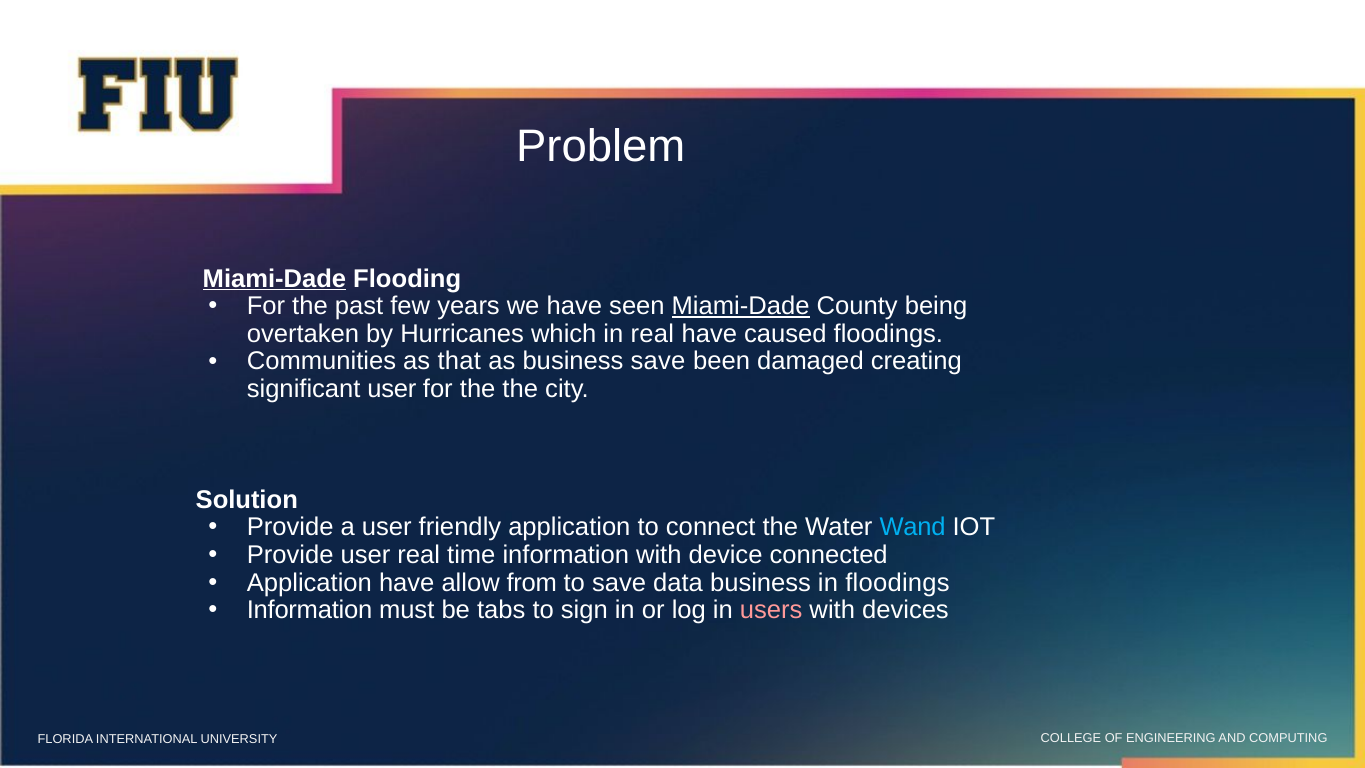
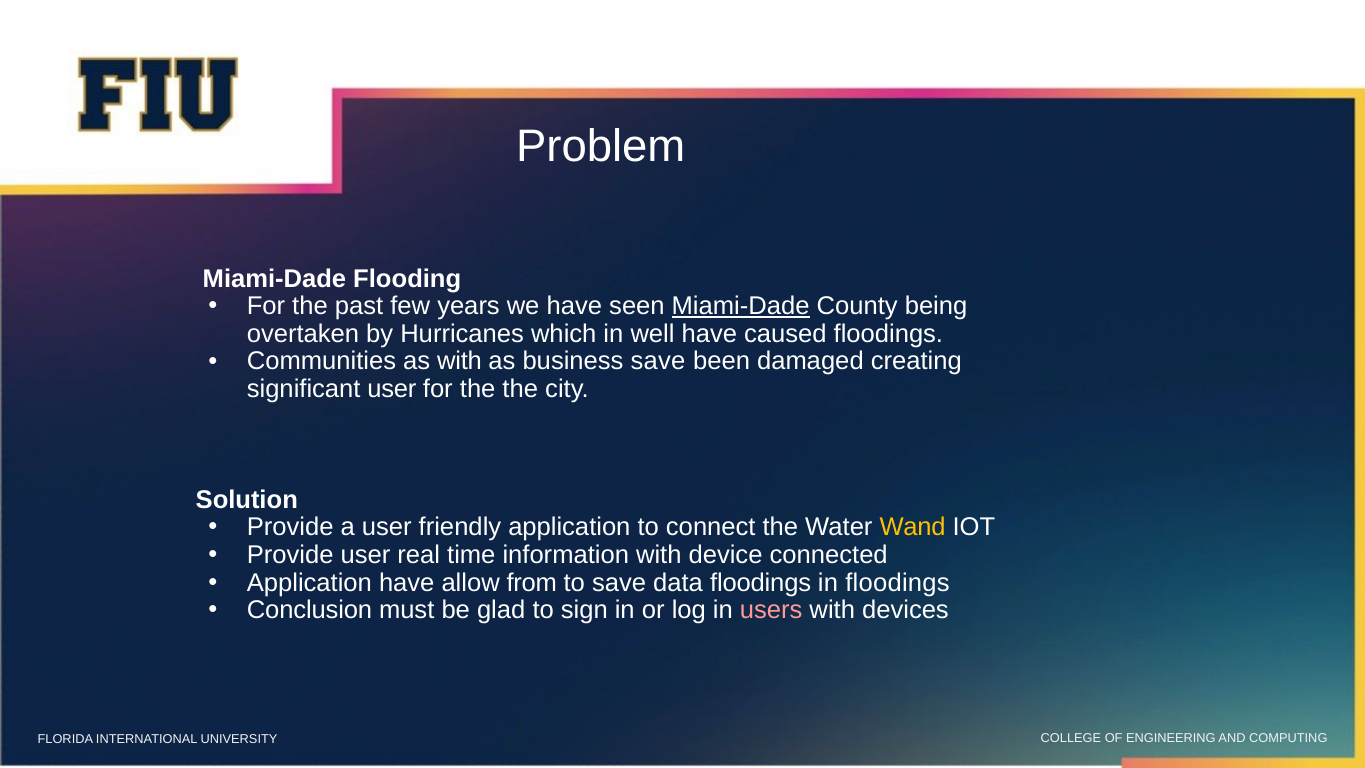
Miami-Dade at (274, 278) underline: present -> none
in real: real -> well
as that: that -> with
Wand colour: light blue -> yellow
data business: business -> floodings
Information at (310, 610): Information -> Conclusion
tabs: tabs -> glad
